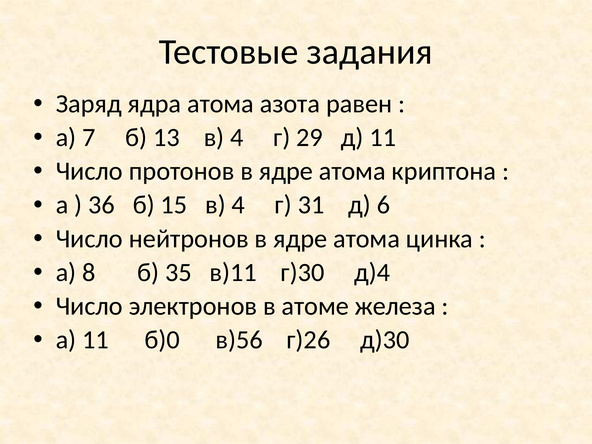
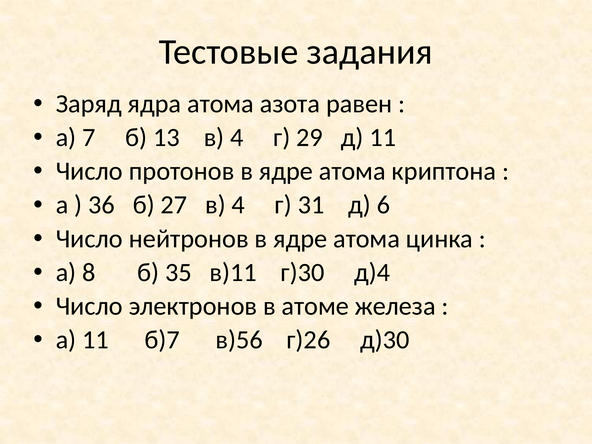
15: 15 -> 27
б)0: б)0 -> б)7
